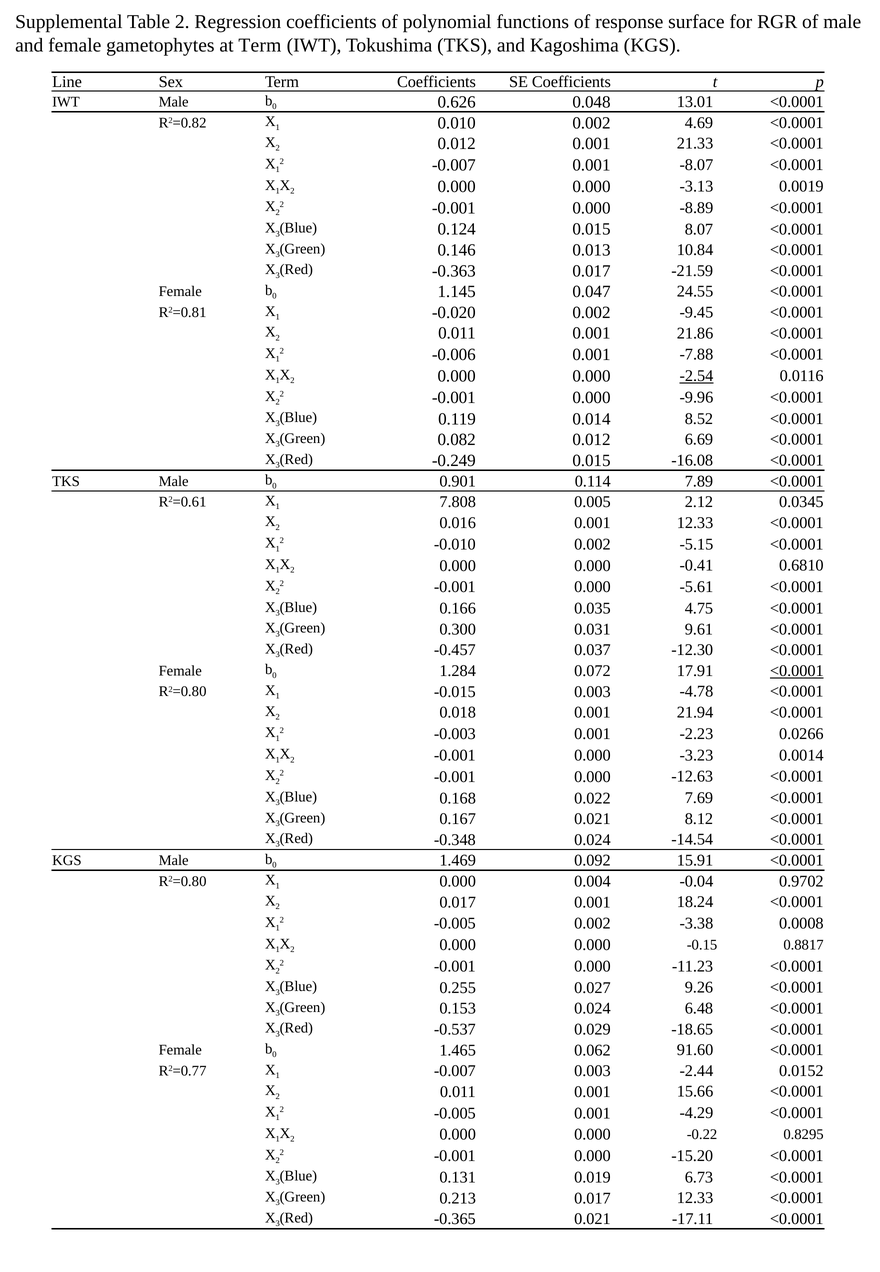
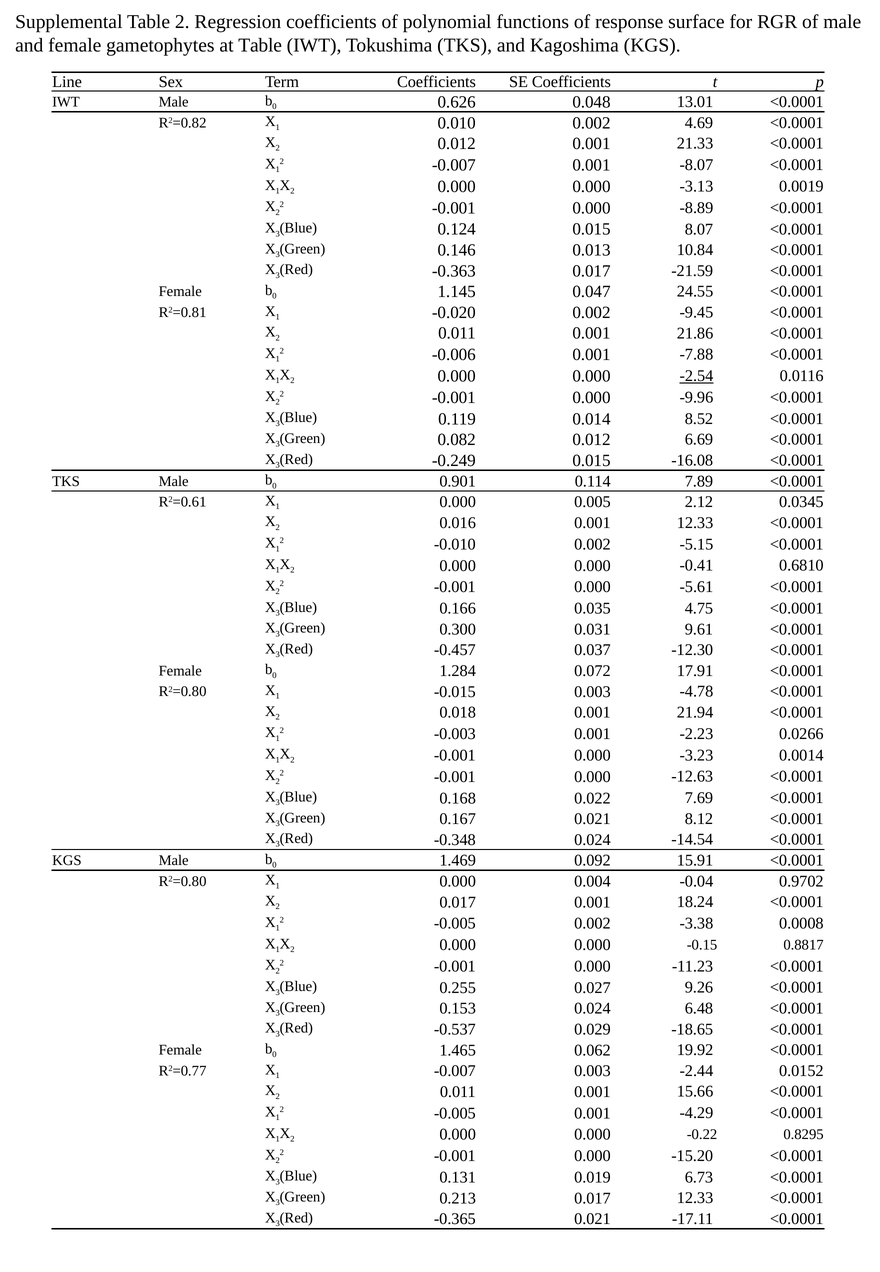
at Term: Term -> Table
7.808 at (458, 502): 7.808 -> 0.000
<0.0001 at (797, 670) underline: present -> none
91.60: 91.60 -> 19.92
